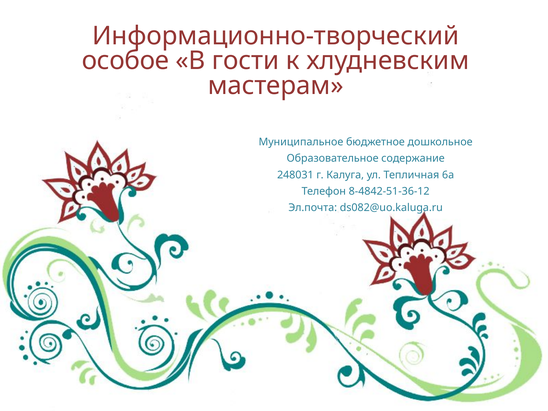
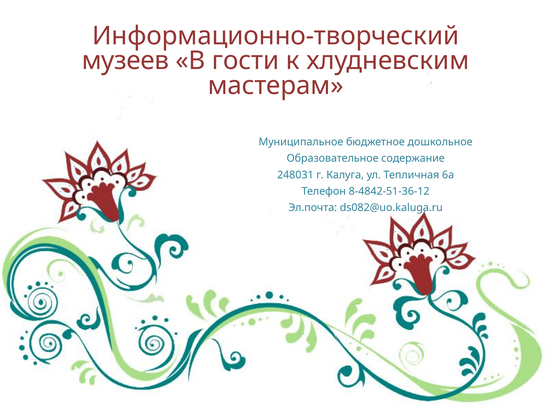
особое: особое -> музеев
